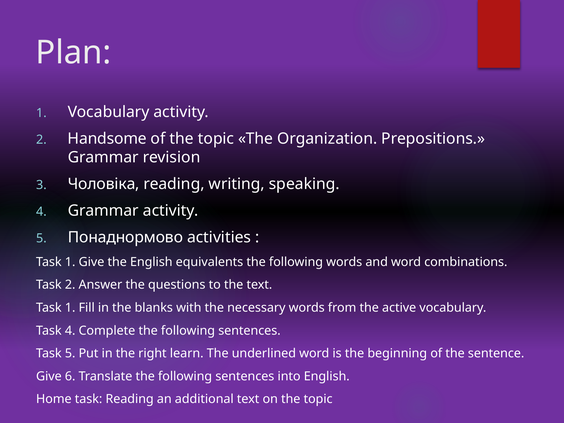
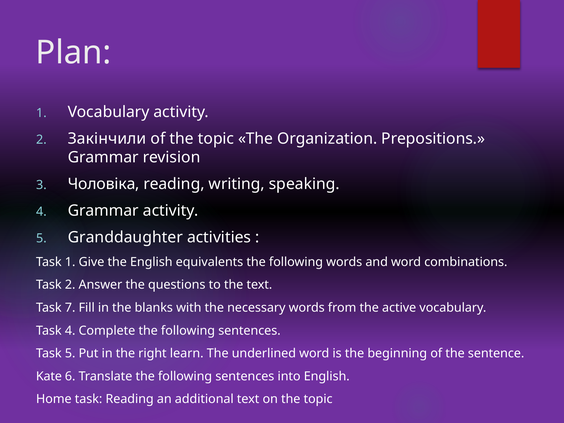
Handsome: Handsome -> Закінчили
Понаднормово: Понаднормово -> Granddaughter
1 at (70, 308): 1 -> 7
Give at (49, 376): Give -> Kate
